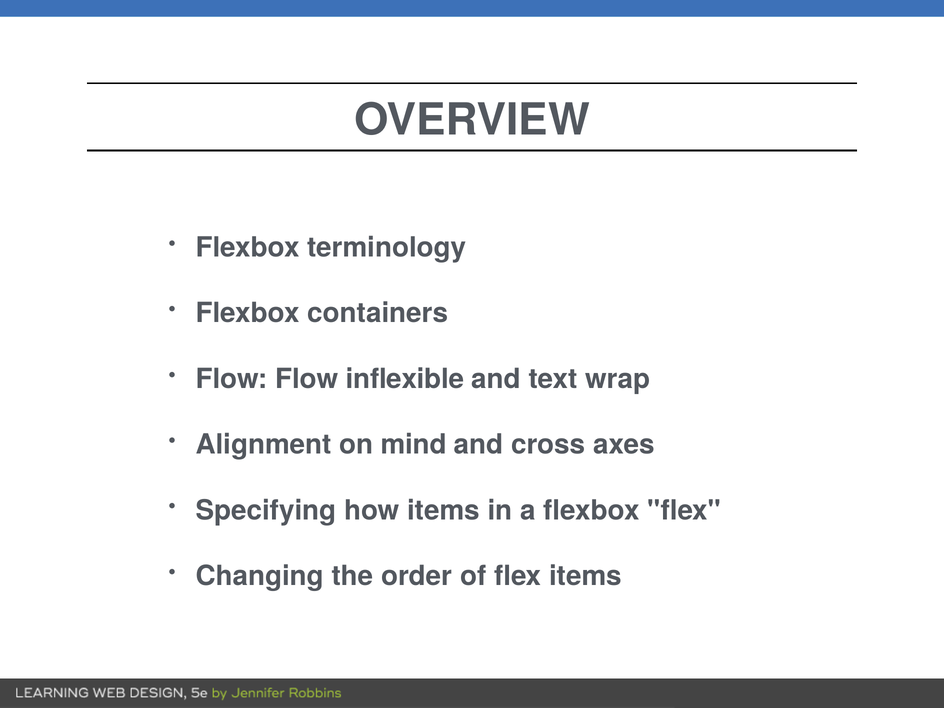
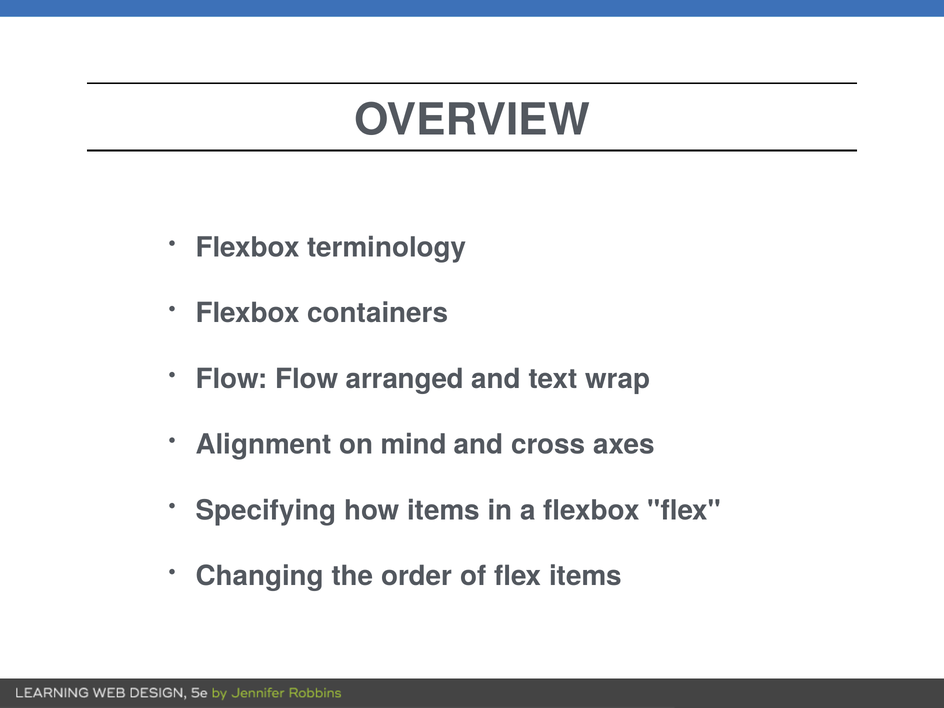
inflexible: inflexible -> arranged
